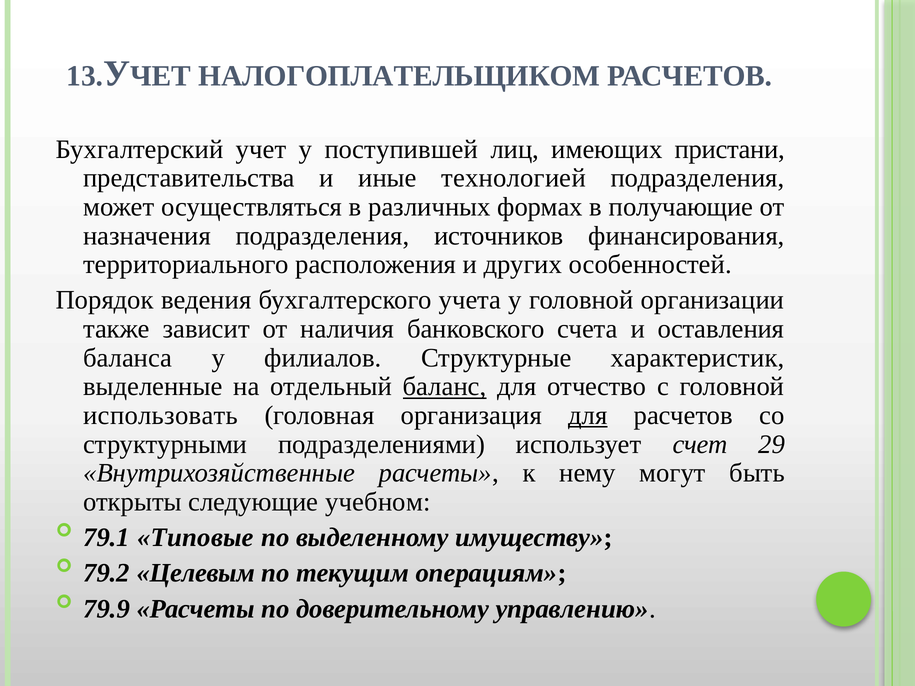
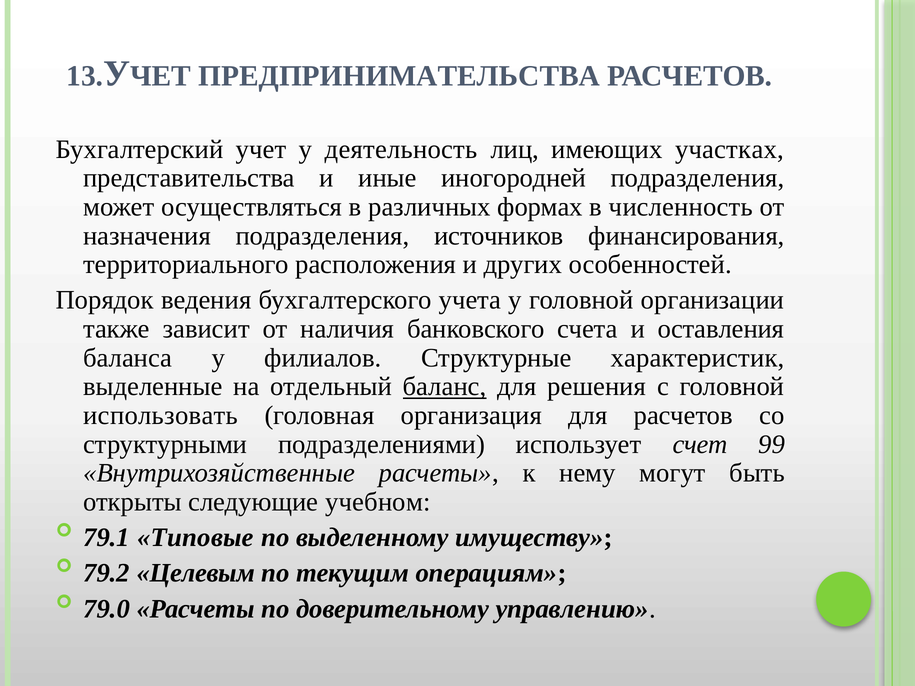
НАЛОГОПЛАТЕЛЬЩИКОМ: НАЛОГОПЛАТЕЛЬЩИКОМ -> ПРЕДПРИНИМАТЕЛЬСТВА
поступившей: поступившей -> деятельность
пристани: пристани -> участках
технологией: технологией -> иногородней
получающие: получающие -> численность
отчество: отчество -> решения
для at (588, 416) underline: present -> none
29: 29 -> 99
79.9: 79.9 -> 79.0
